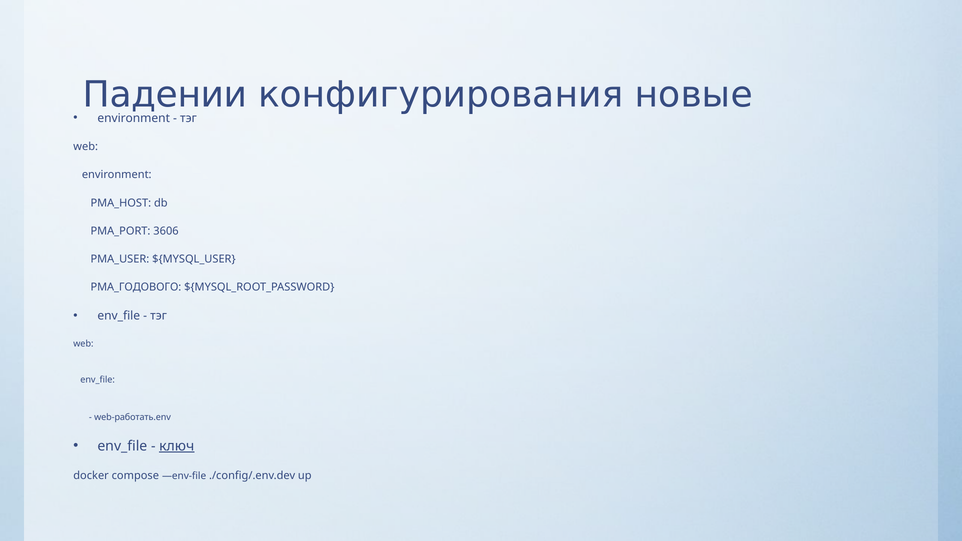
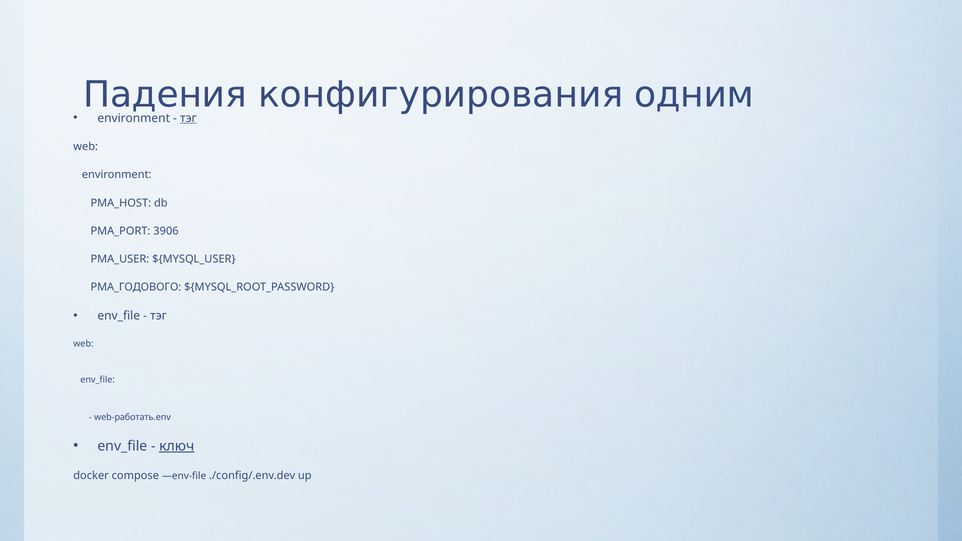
Падении: Падении -> Падения
новые: новые -> одним
тэг at (188, 118) underline: none -> present
3606: 3606 -> 3906
